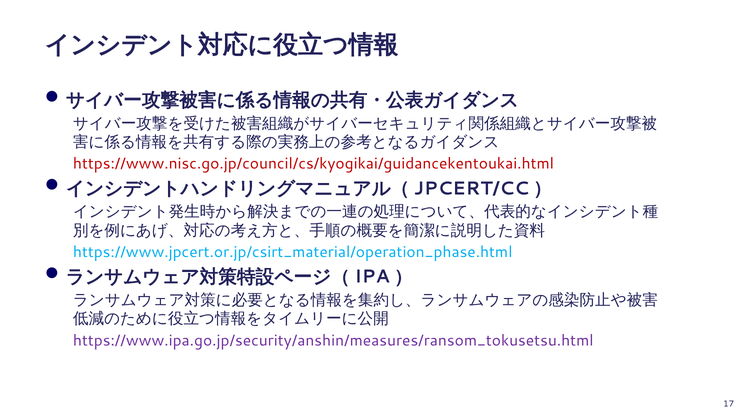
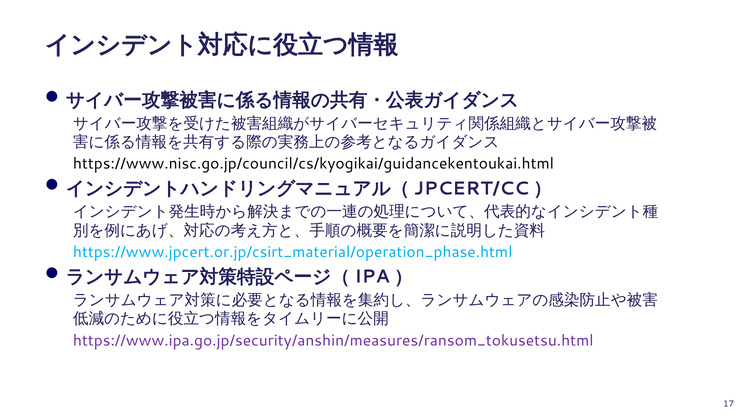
https://www.nisc.go.jp/council/cs/kyogikai/guidancekentoukai.html colour: red -> black
